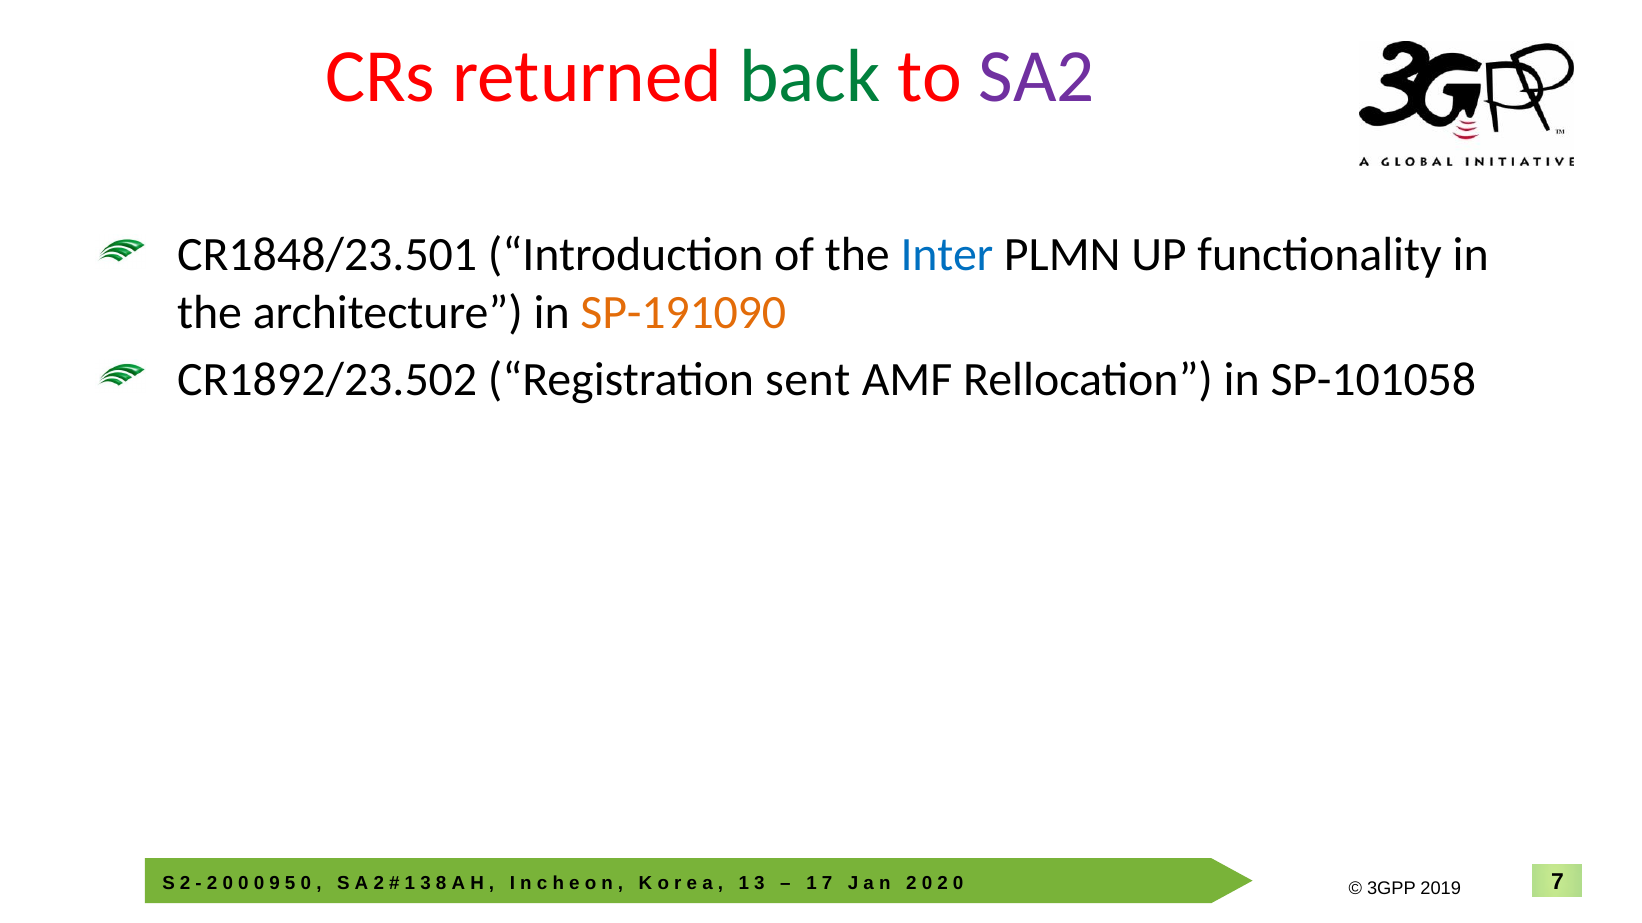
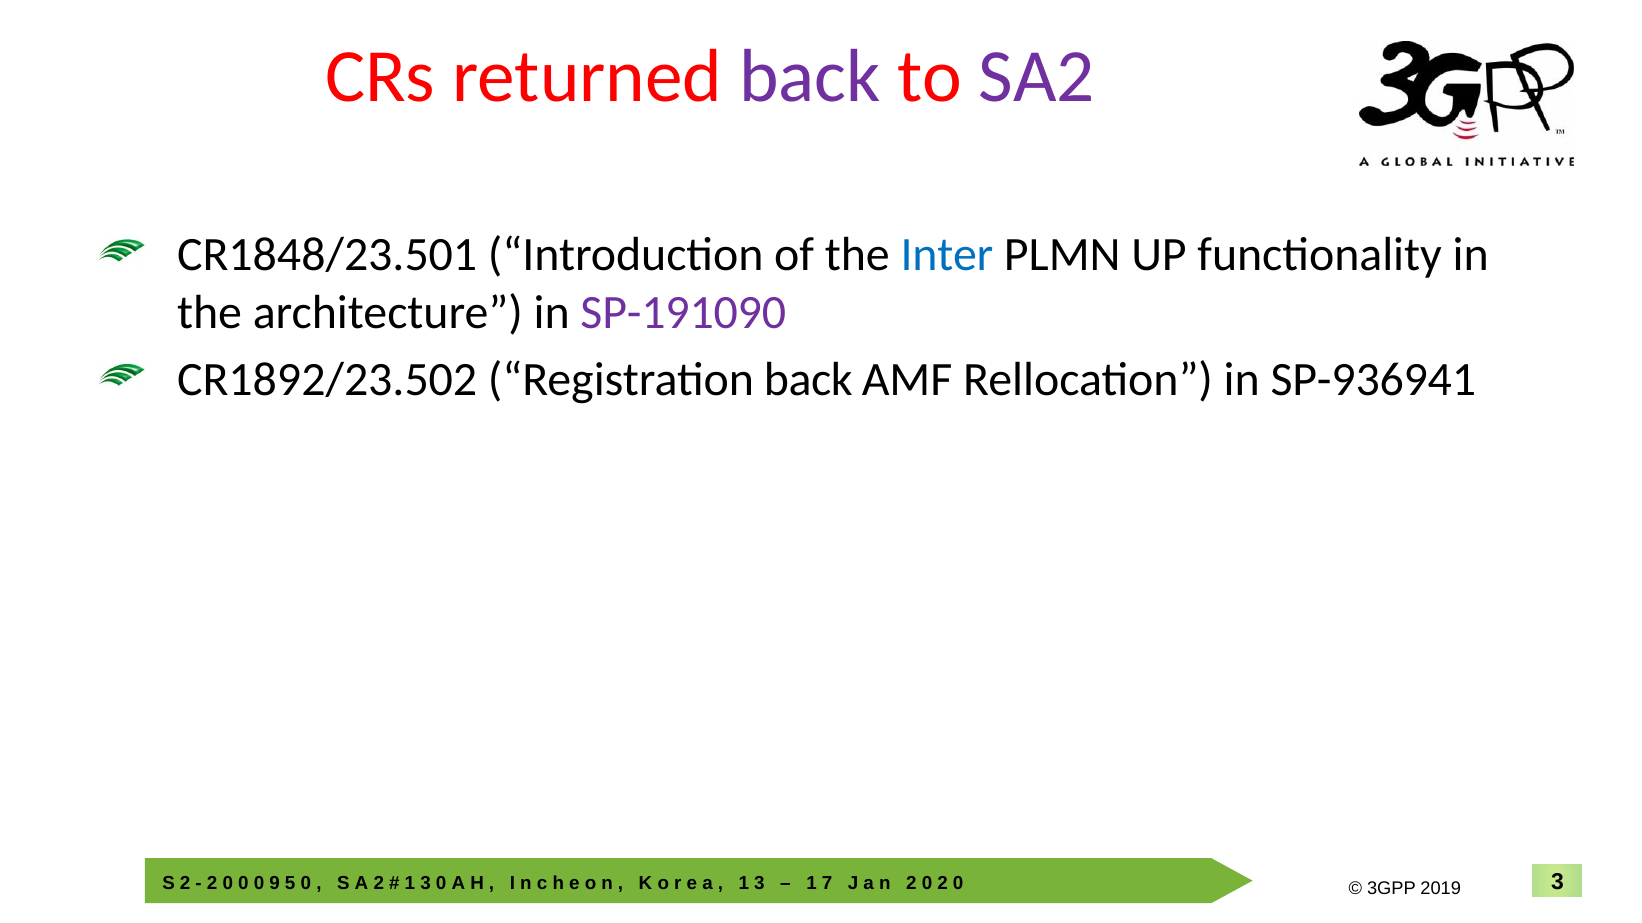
back at (810, 77) colour: green -> purple
SP-191090 colour: orange -> purple
Registration sent: sent -> back
SP-101058: SP-101058 -> SP-936941
8 at (441, 884): 8 -> 0
7 at (1557, 882): 7 -> 3
